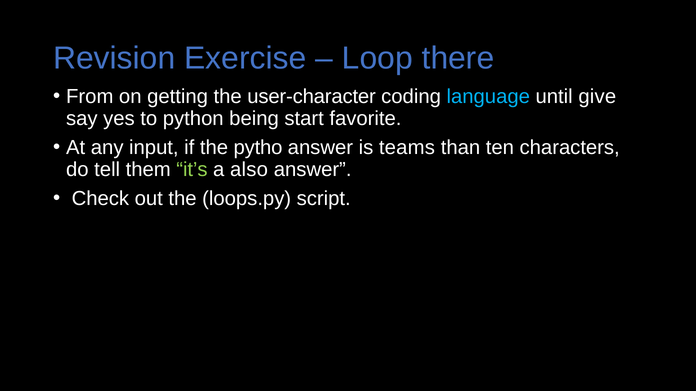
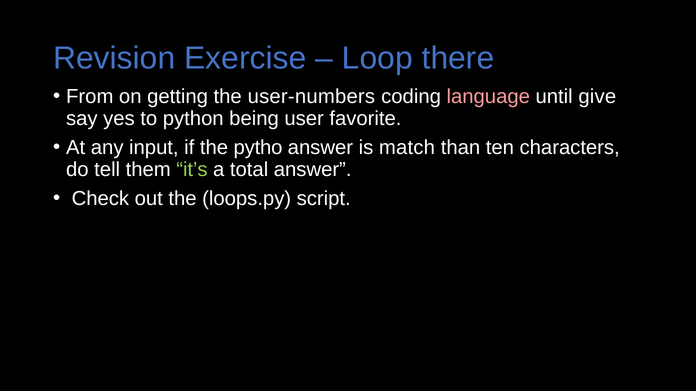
user-character: user-character -> user-numbers
language colour: light blue -> pink
start: start -> user
teams: teams -> match
also: also -> total
